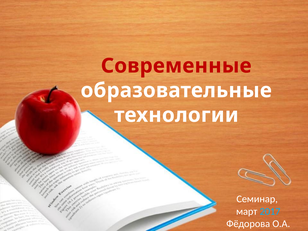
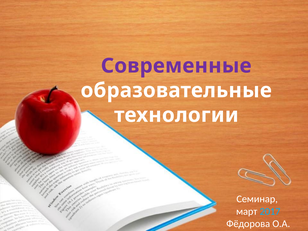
Современные colour: red -> purple
